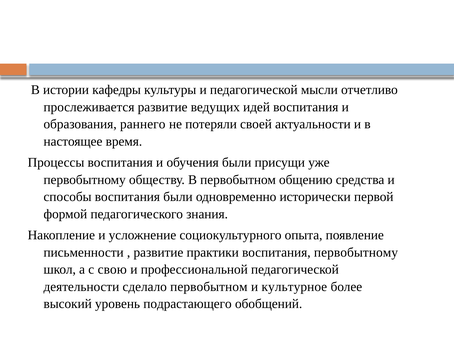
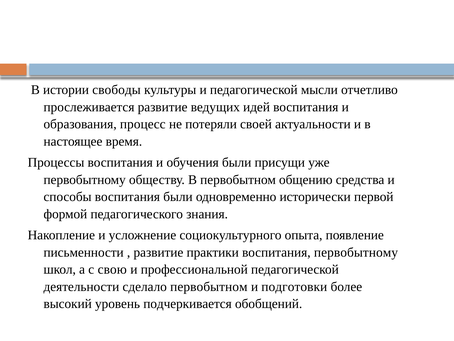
кафедры: кафедры -> свободы
раннего: раннего -> процесс
культурное: культурное -> подготовки
подрастающего: подрастающего -> подчеркивается
